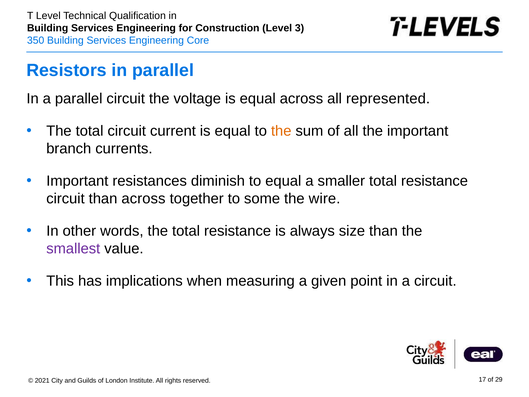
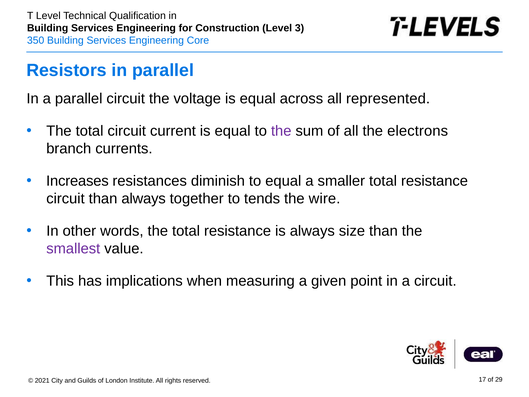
the at (281, 131) colour: orange -> purple
the important: important -> electrons
Important at (77, 181): Important -> Increases
than across: across -> always
some: some -> tends
